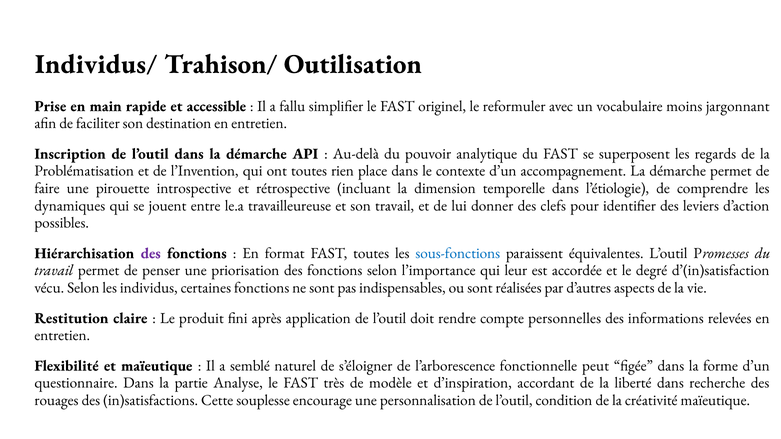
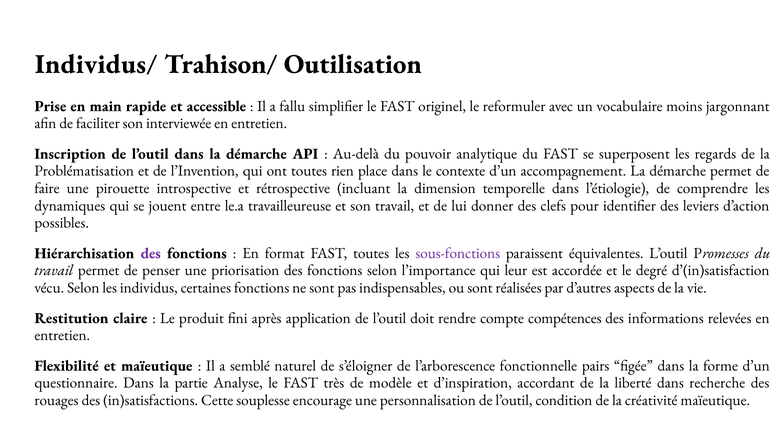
destination: destination -> interviewée
sous-fonctions colour: blue -> purple
personnelles: personnelles -> compétences
peut: peut -> pairs
